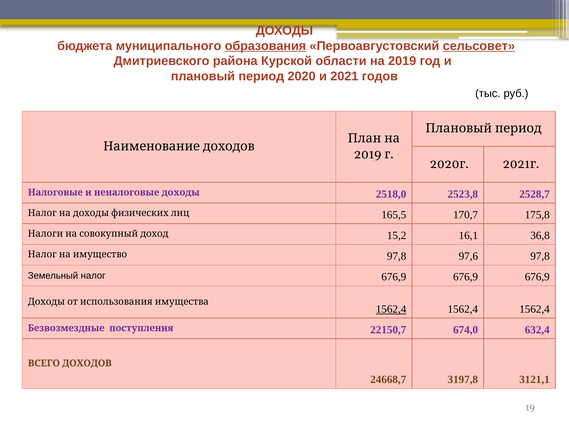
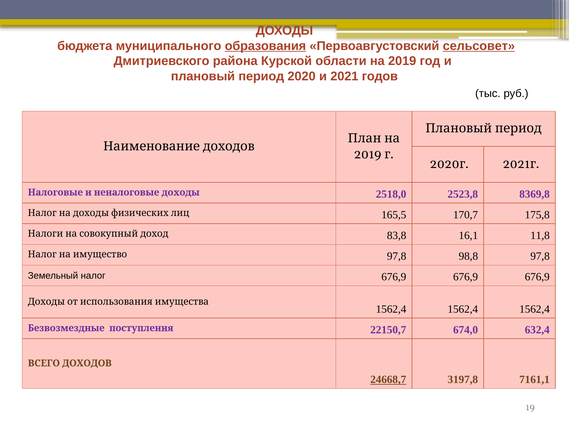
2528,7: 2528,7 -> 8369,8
15,2: 15,2 -> 83,8
36,8: 36,8 -> 11,8
97,6: 97,6 -> 98,8
1562,4 at (391, 309) underline: present -> none
24668,7 underline: none -> present
3121,1: 3121,1 -> 7161,1
